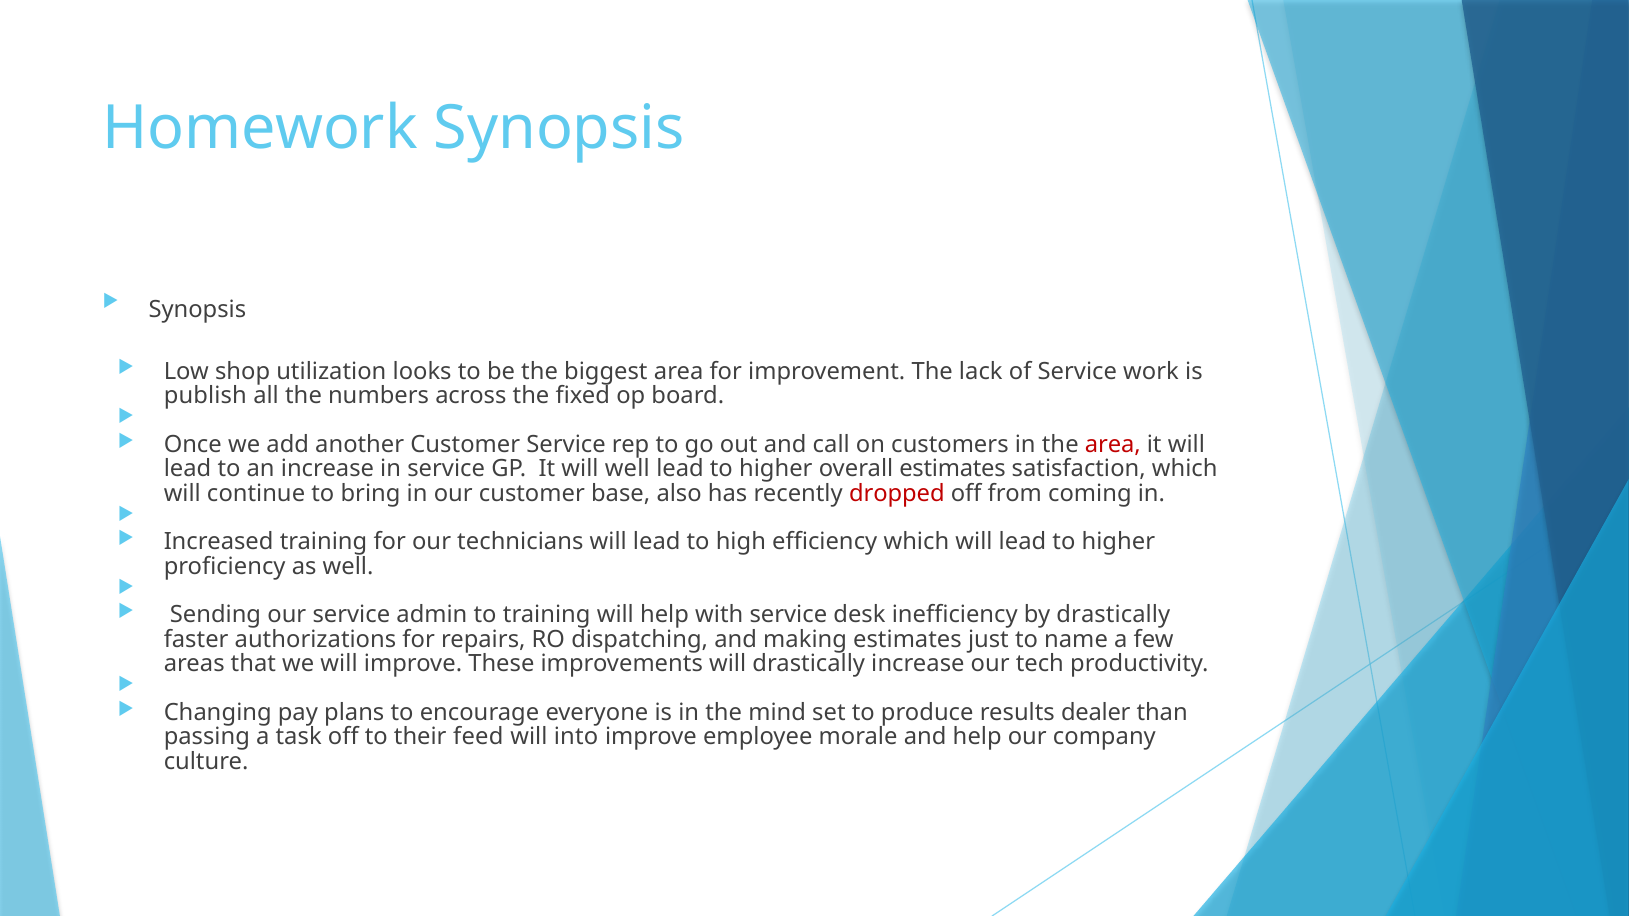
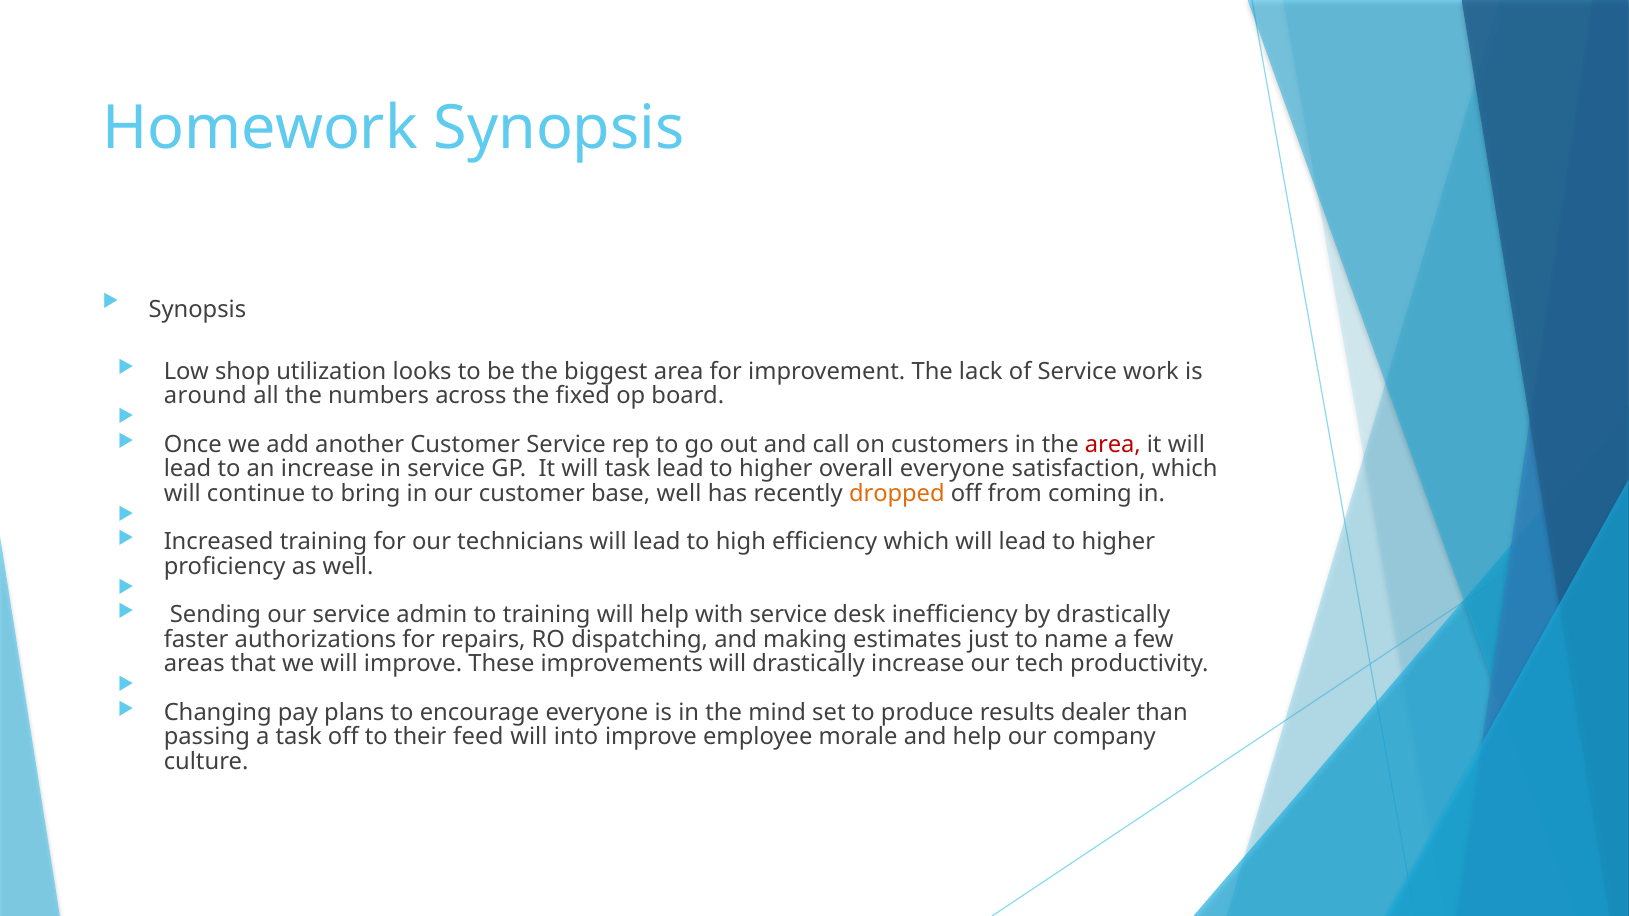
publish: publish -> around
will well: well -> task
overall estimates: estimates -> everyone
base also: also -> well
dropped colour: red -> orange
